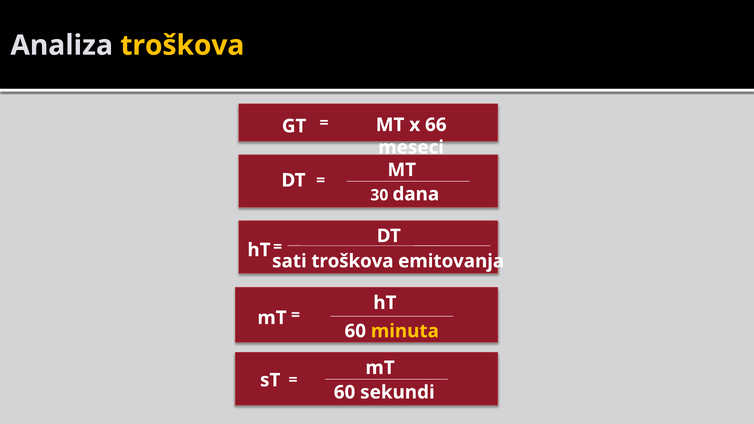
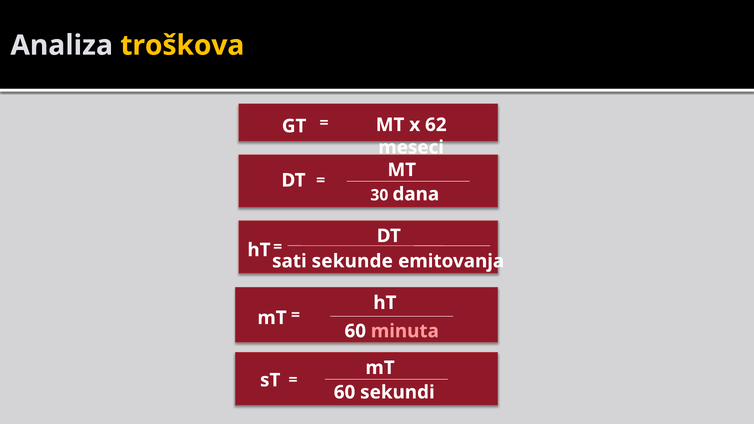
66: 66 -> 62
sati troškova: troškova -> sekunde
minuta colour: yellow -> pink
